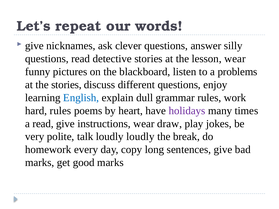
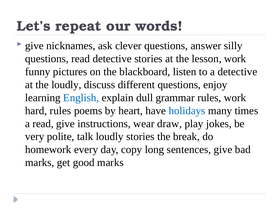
lesson wear: wear -> work
a problems: problems -> detective
the stories: stories -> loudly
holidays colour: purple -> blue
loudly loudly: loudly -> stories
